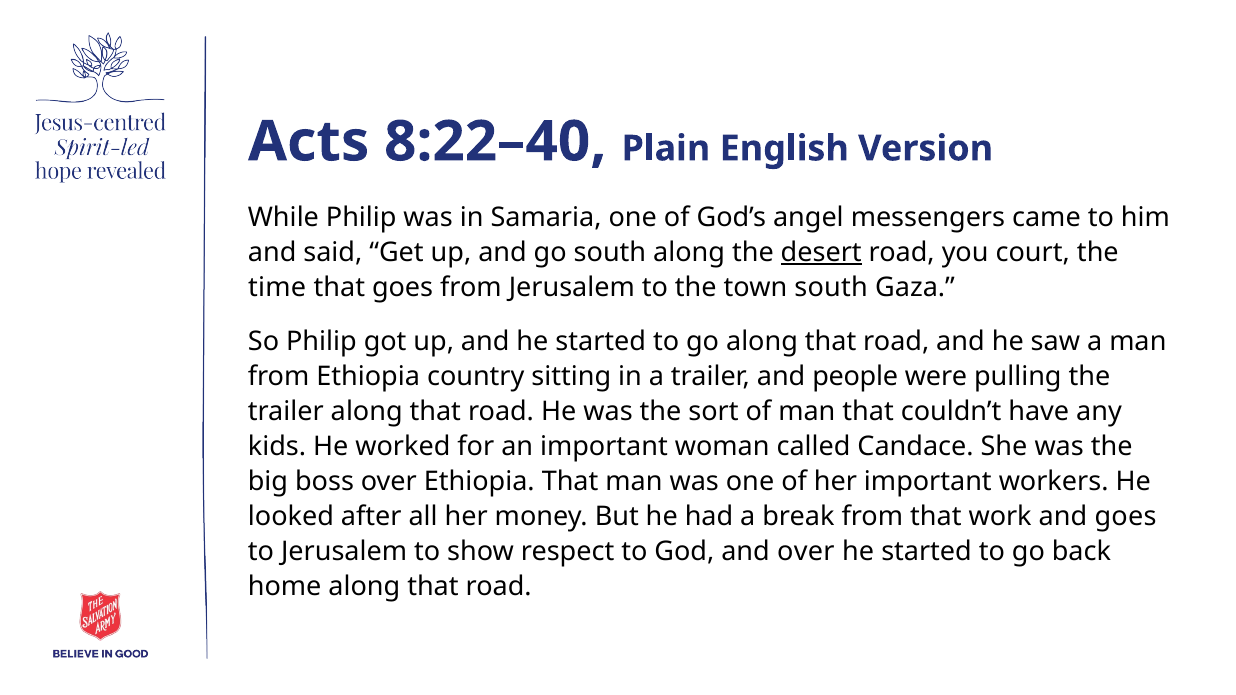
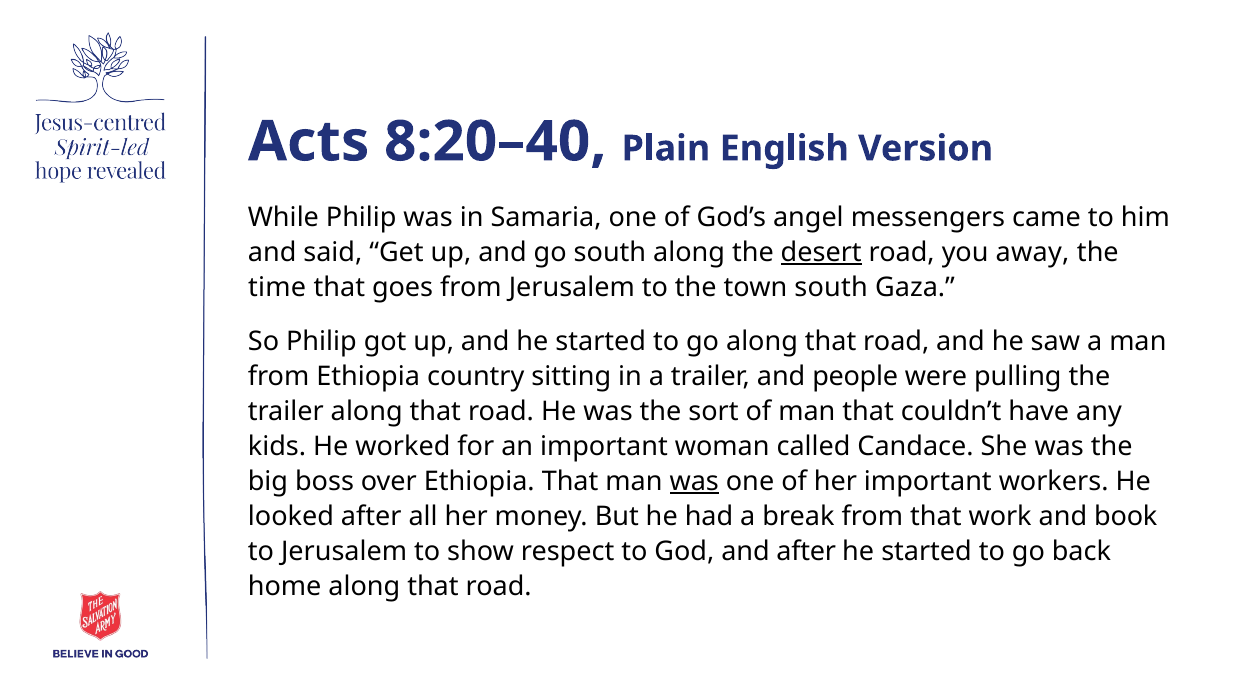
8:22–40: 8:22–40 -> 8:20–40
court: court -> away
was at (694, 481) underline: none -> present
and goes: goes -> book
and over: over -> after
